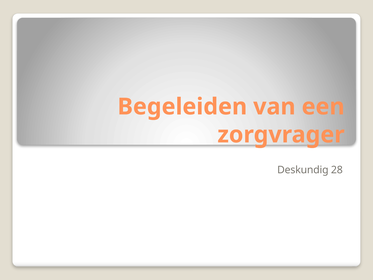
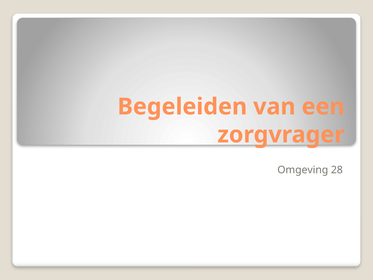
Deskundig: Deskundig -> Omgeving
